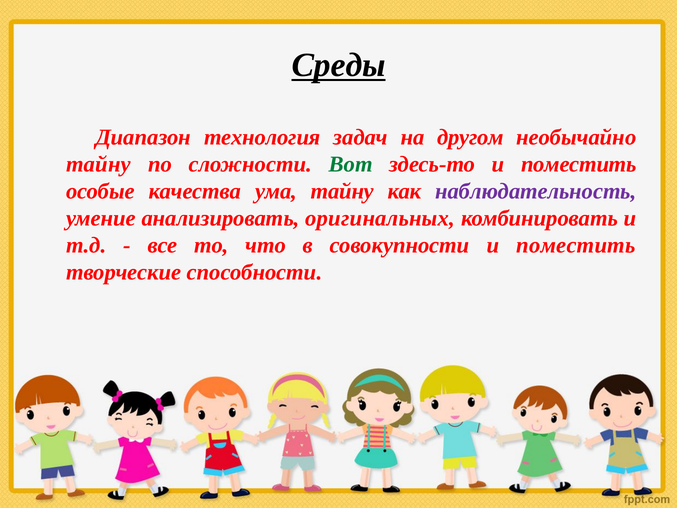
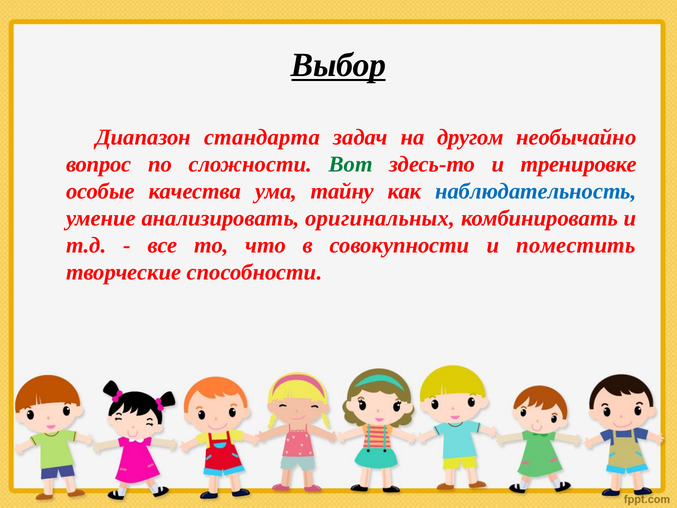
Среды: Среды -> Выбор
технология: технология -> стандарта
тайну at (99, 164): тайну -> вопрос
здесь-то и поместить: поместить -> тренировке
наблюдательность colour: purple -> blue
